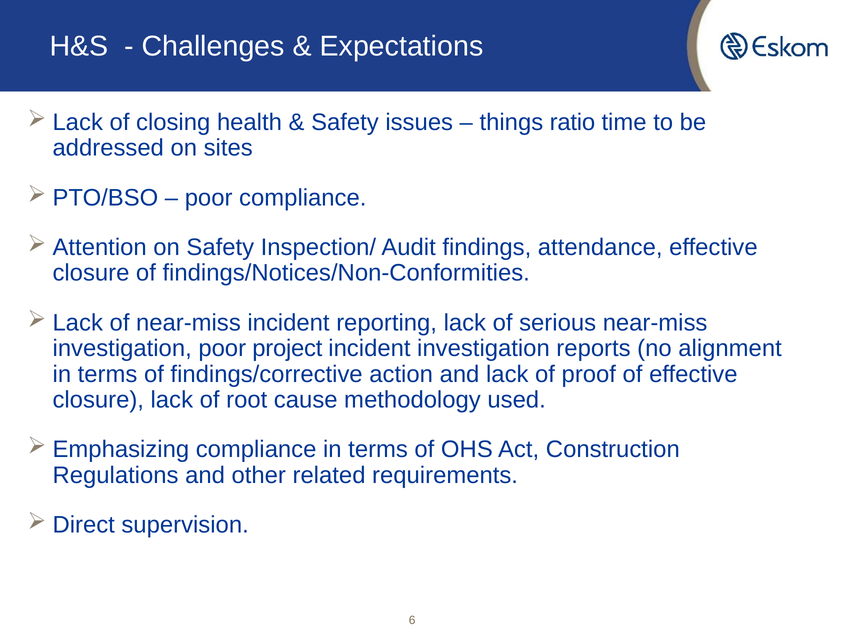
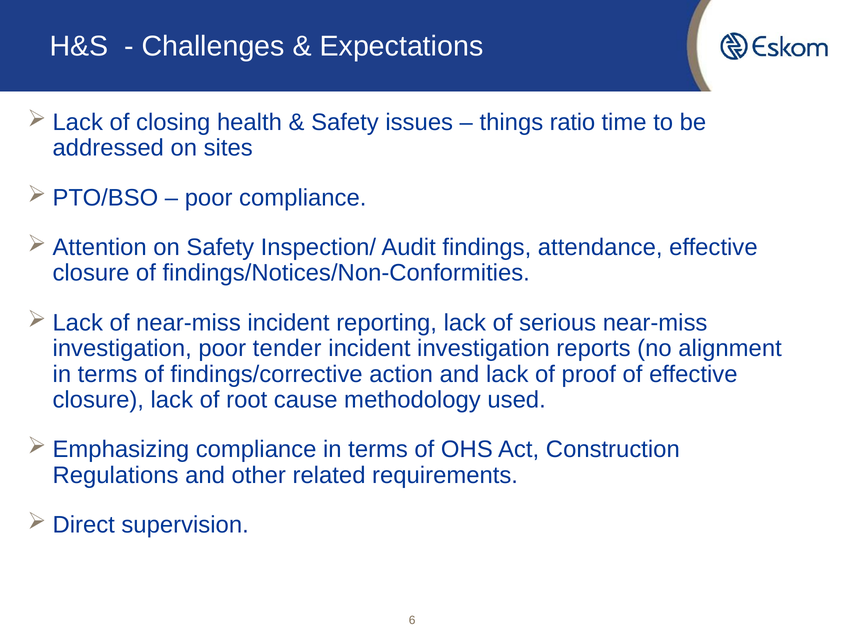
project: project -> tender
